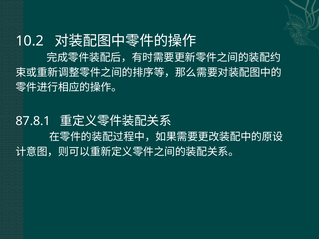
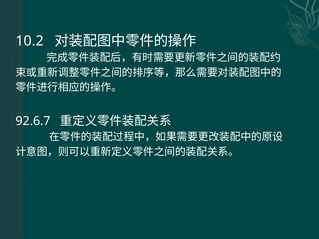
87.8.1: 87.8.1 -> 92.6.7
